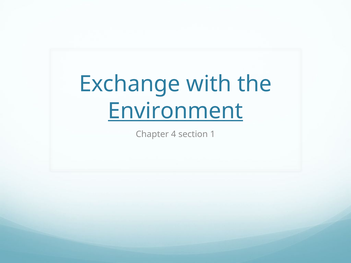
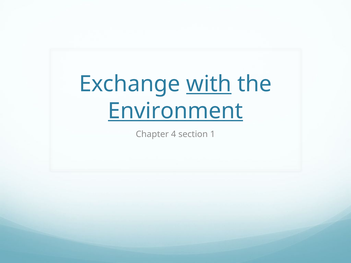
with underline: none -> present
